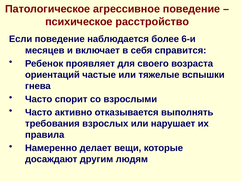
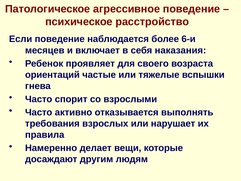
справится: справится -> наказания
